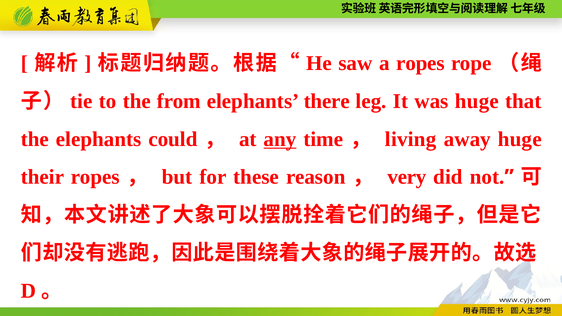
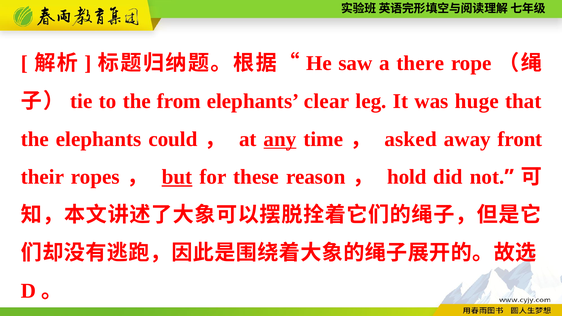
a ropes: ropes -> there
there: there -> clear
living: living -> asked
away huge: huge -> front
but underline: none -> present
very: very -> hold
